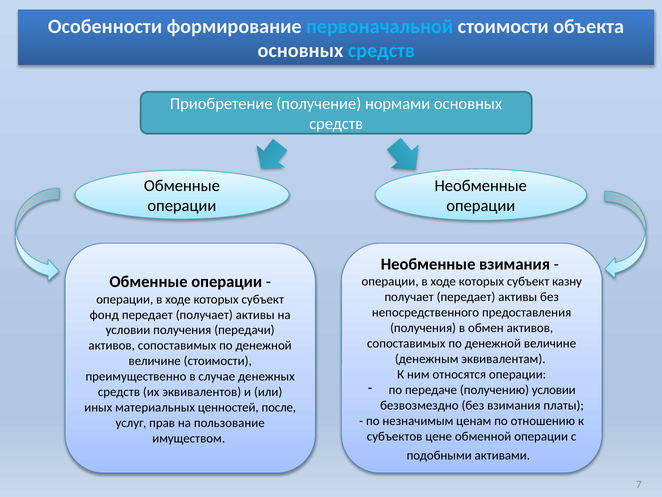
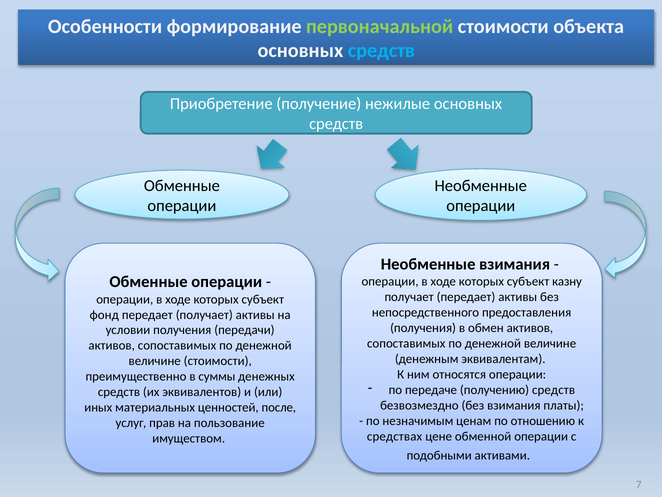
первоначальной colour: light blue -> light green
нормами: нормами -> нежилые
случае: случае -> суммы
получению условии: условии -> средств
субъектов: субъектов -> средствах
